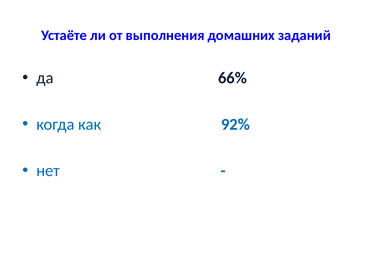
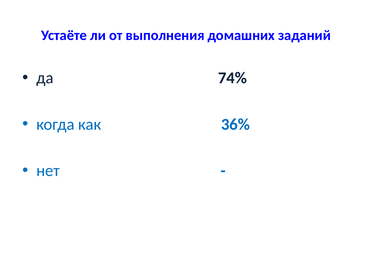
66%: 66% -> 74%
92%: 92% -> 36%
